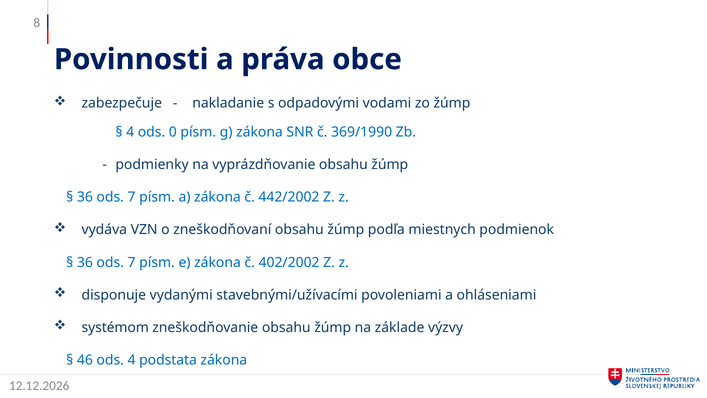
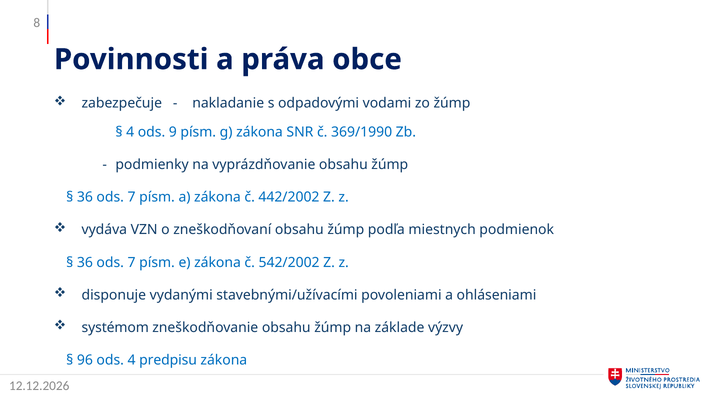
0: 0 -> 9
402/2002: 402/2002 -> 542/2002
46: 46 -> 96
podstata: podstata -> predpisu
